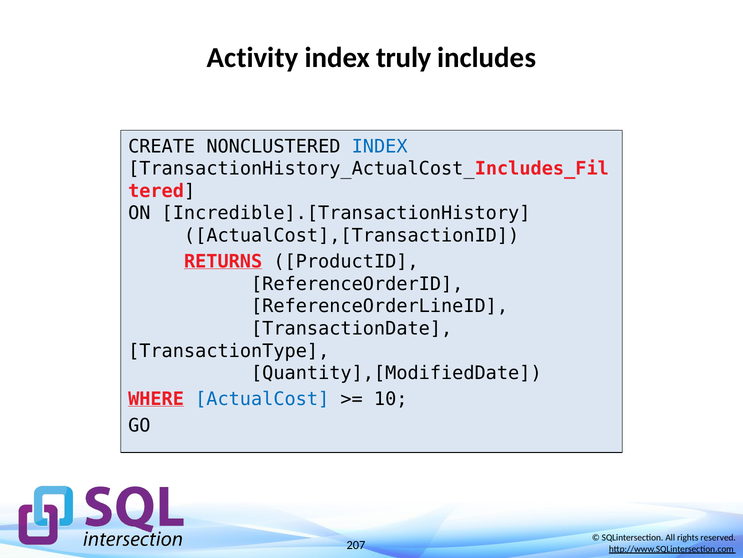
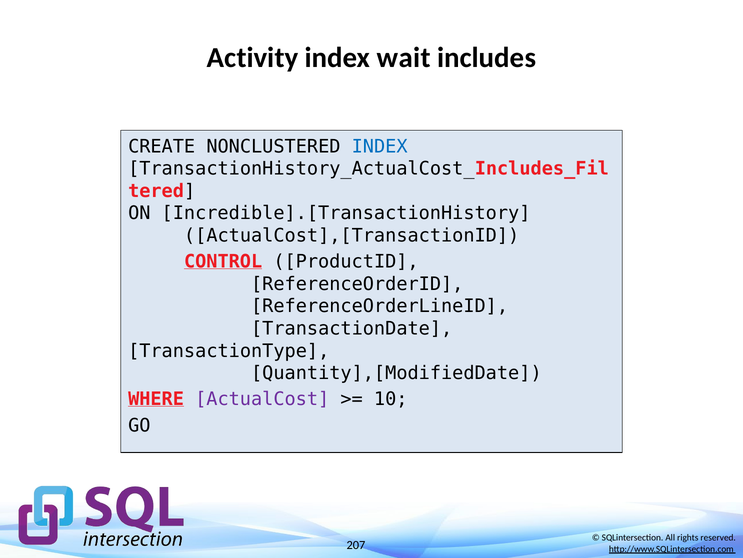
truly: truly -> wait
RETURNS: RETURNS -> CONTROL
ActualCost colour: blue -> purple
